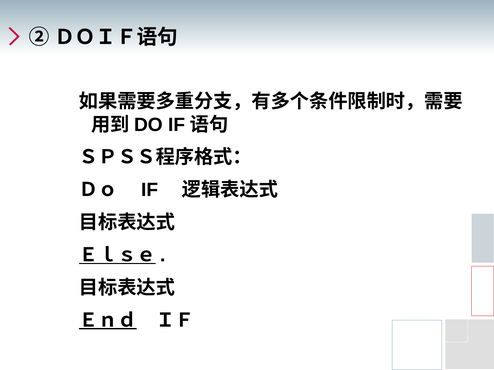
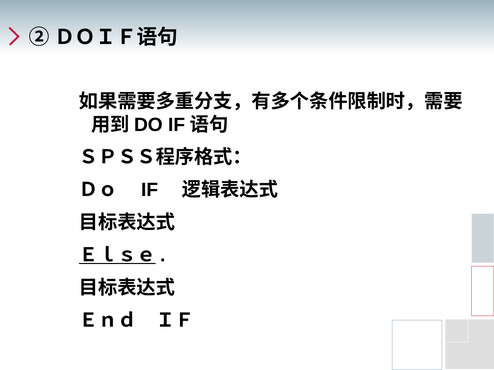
Ｅｎｄ underline: present -> none
